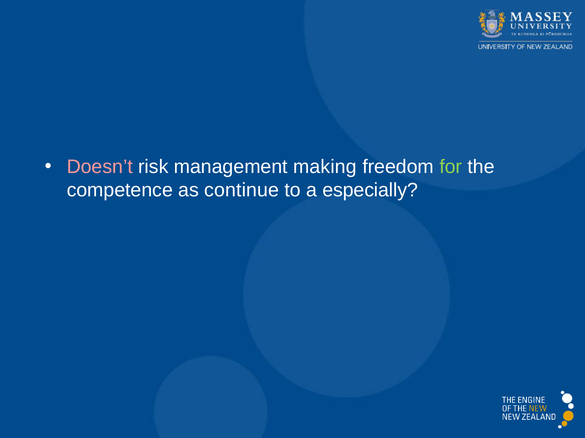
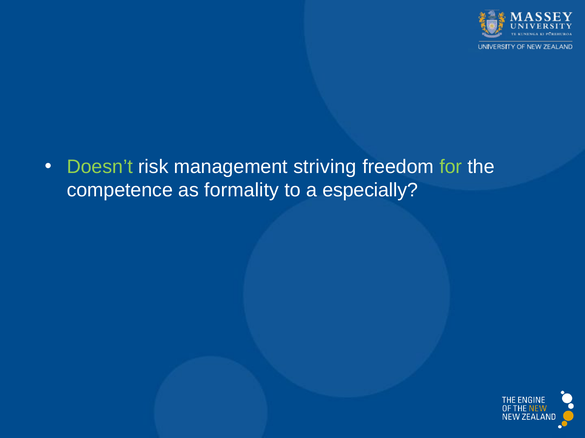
Doesn’t colour: pink -> light green
making: making -> striving
continue: continue -> formality
